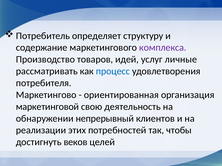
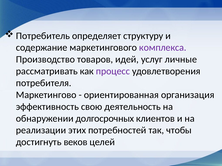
процесс colour: blue -> purple
маркетинговой: маркетинговой -> эффективность
непрерывный: непрерывный -> долгосрочных
